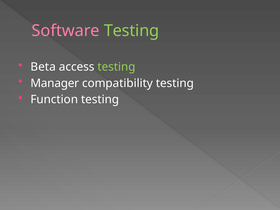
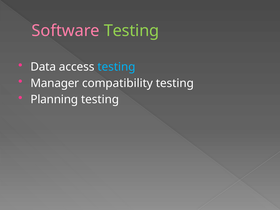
Beta: Beta -> Data
testing at (116, 67) colour: light green -> light blue
Function: Function -> Planning
